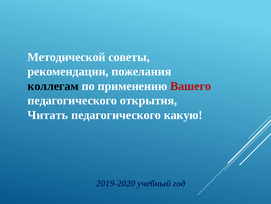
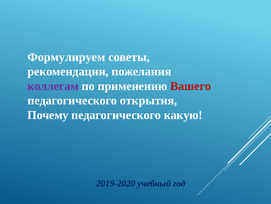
Методической: Методической -> Формулируем
коллегам colour: black -> purple
Читать: Читать -> Почему
